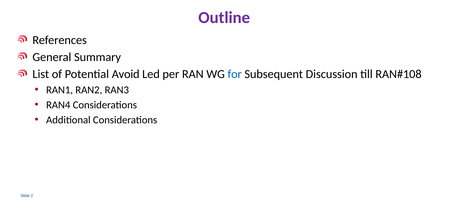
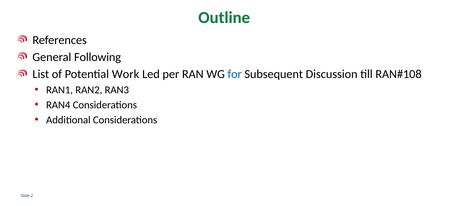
Outline colour: purple -> green
Summary: Summary -> Following
Avoid: Avoid -> Work
